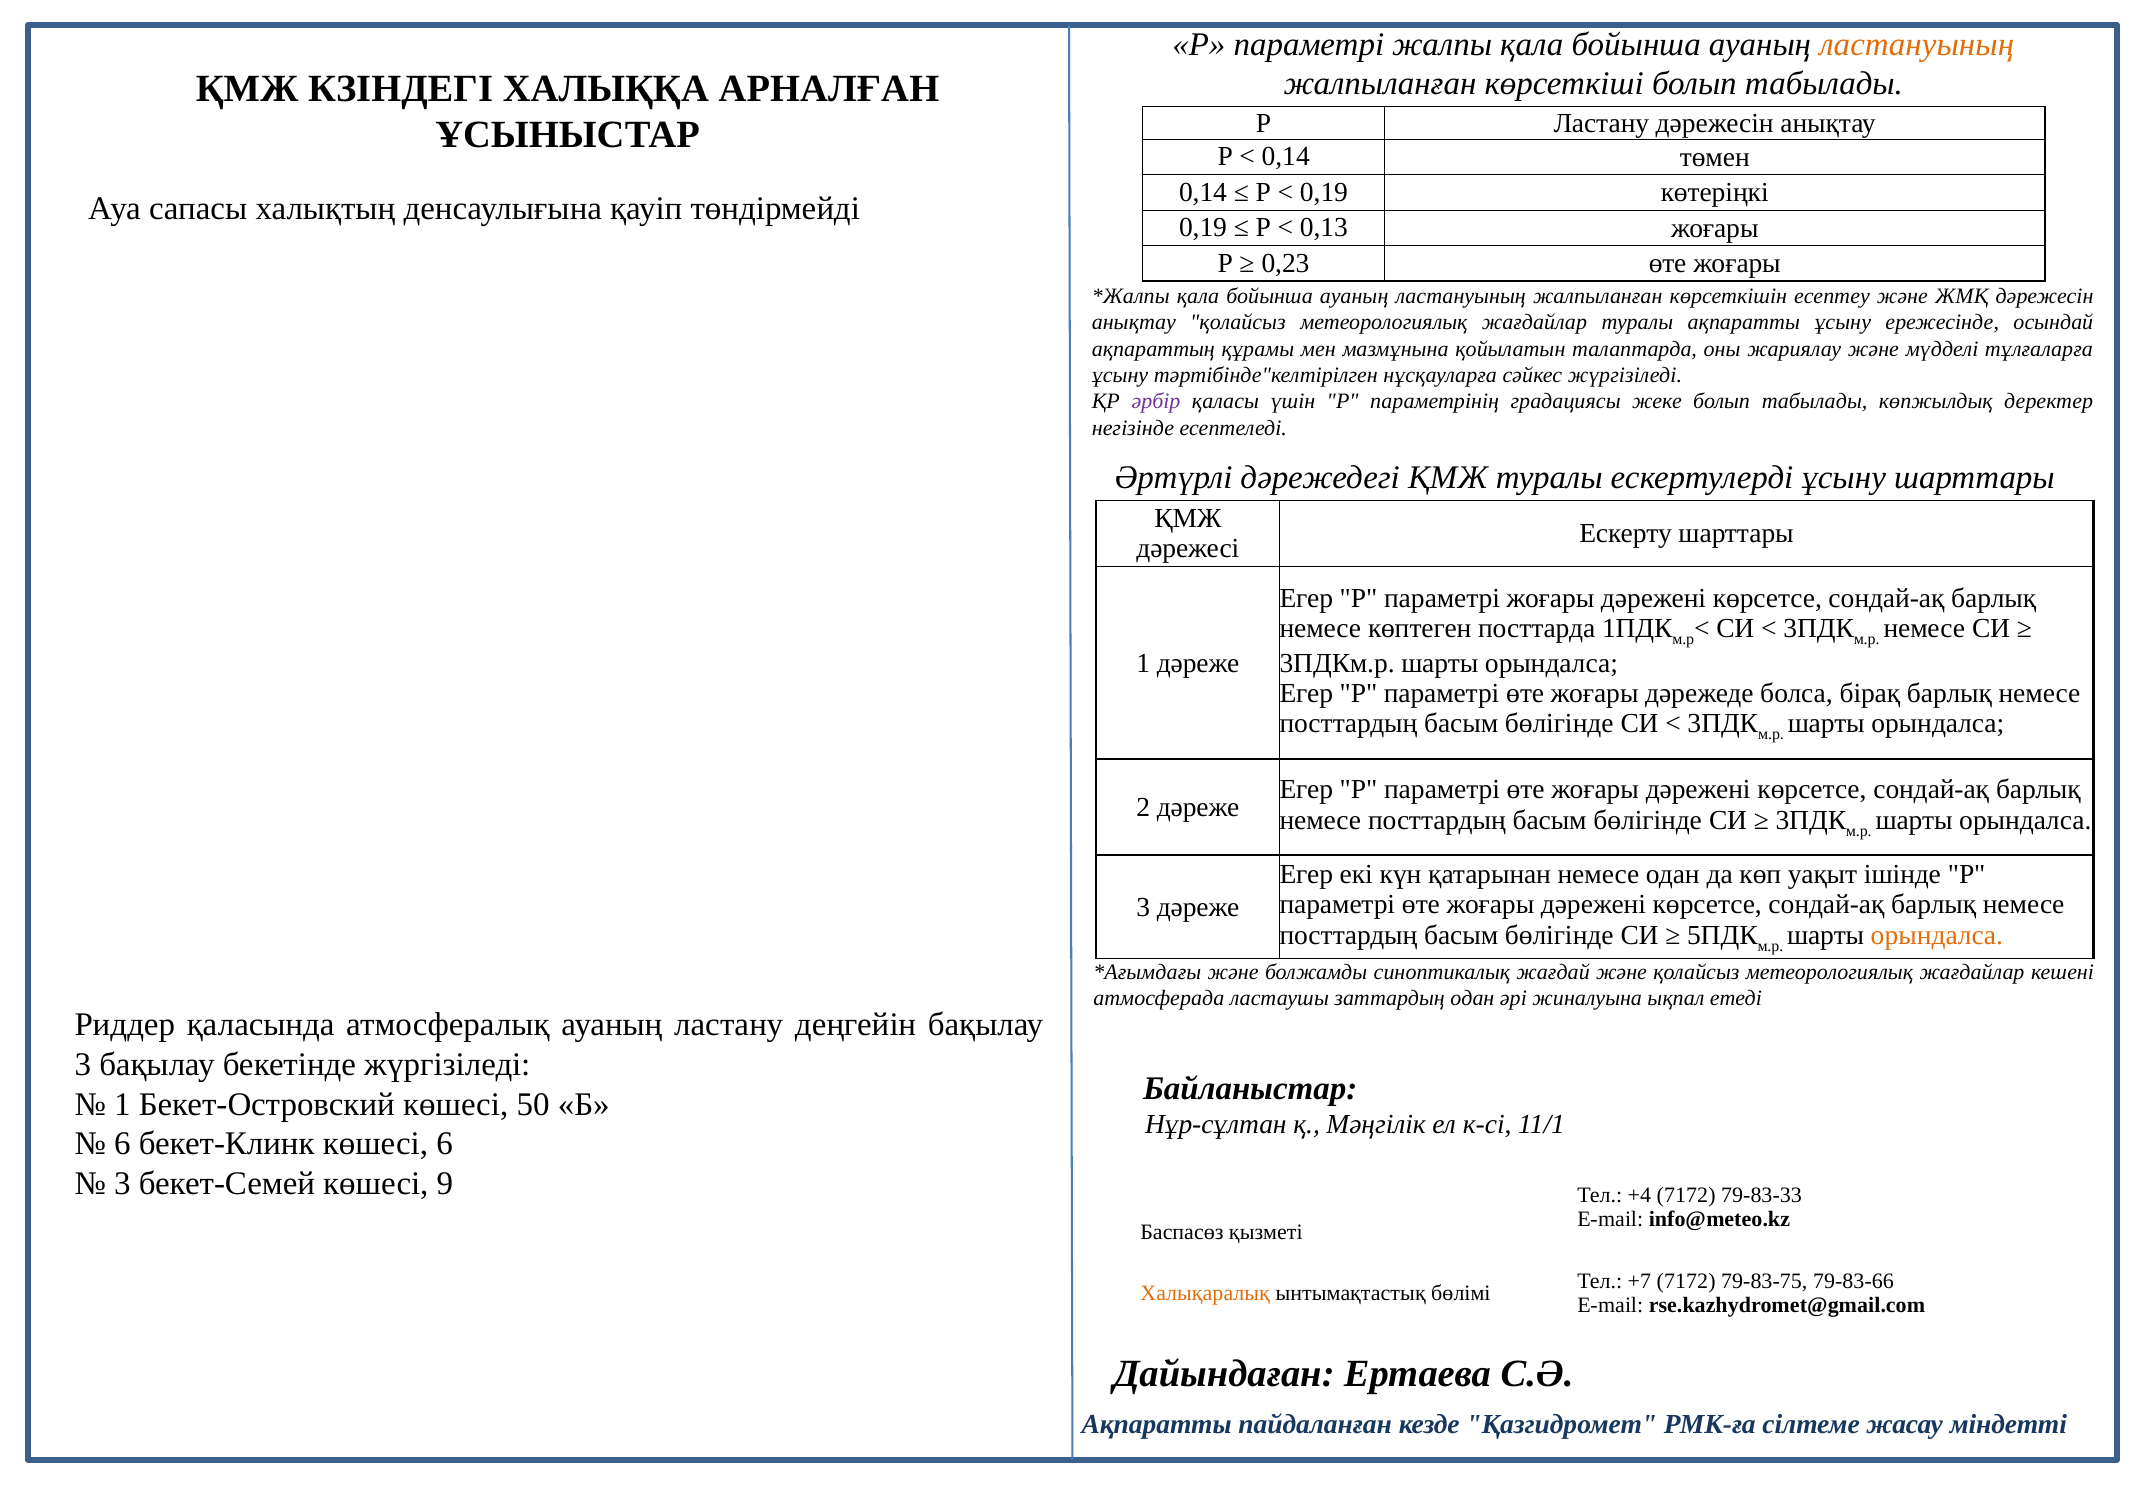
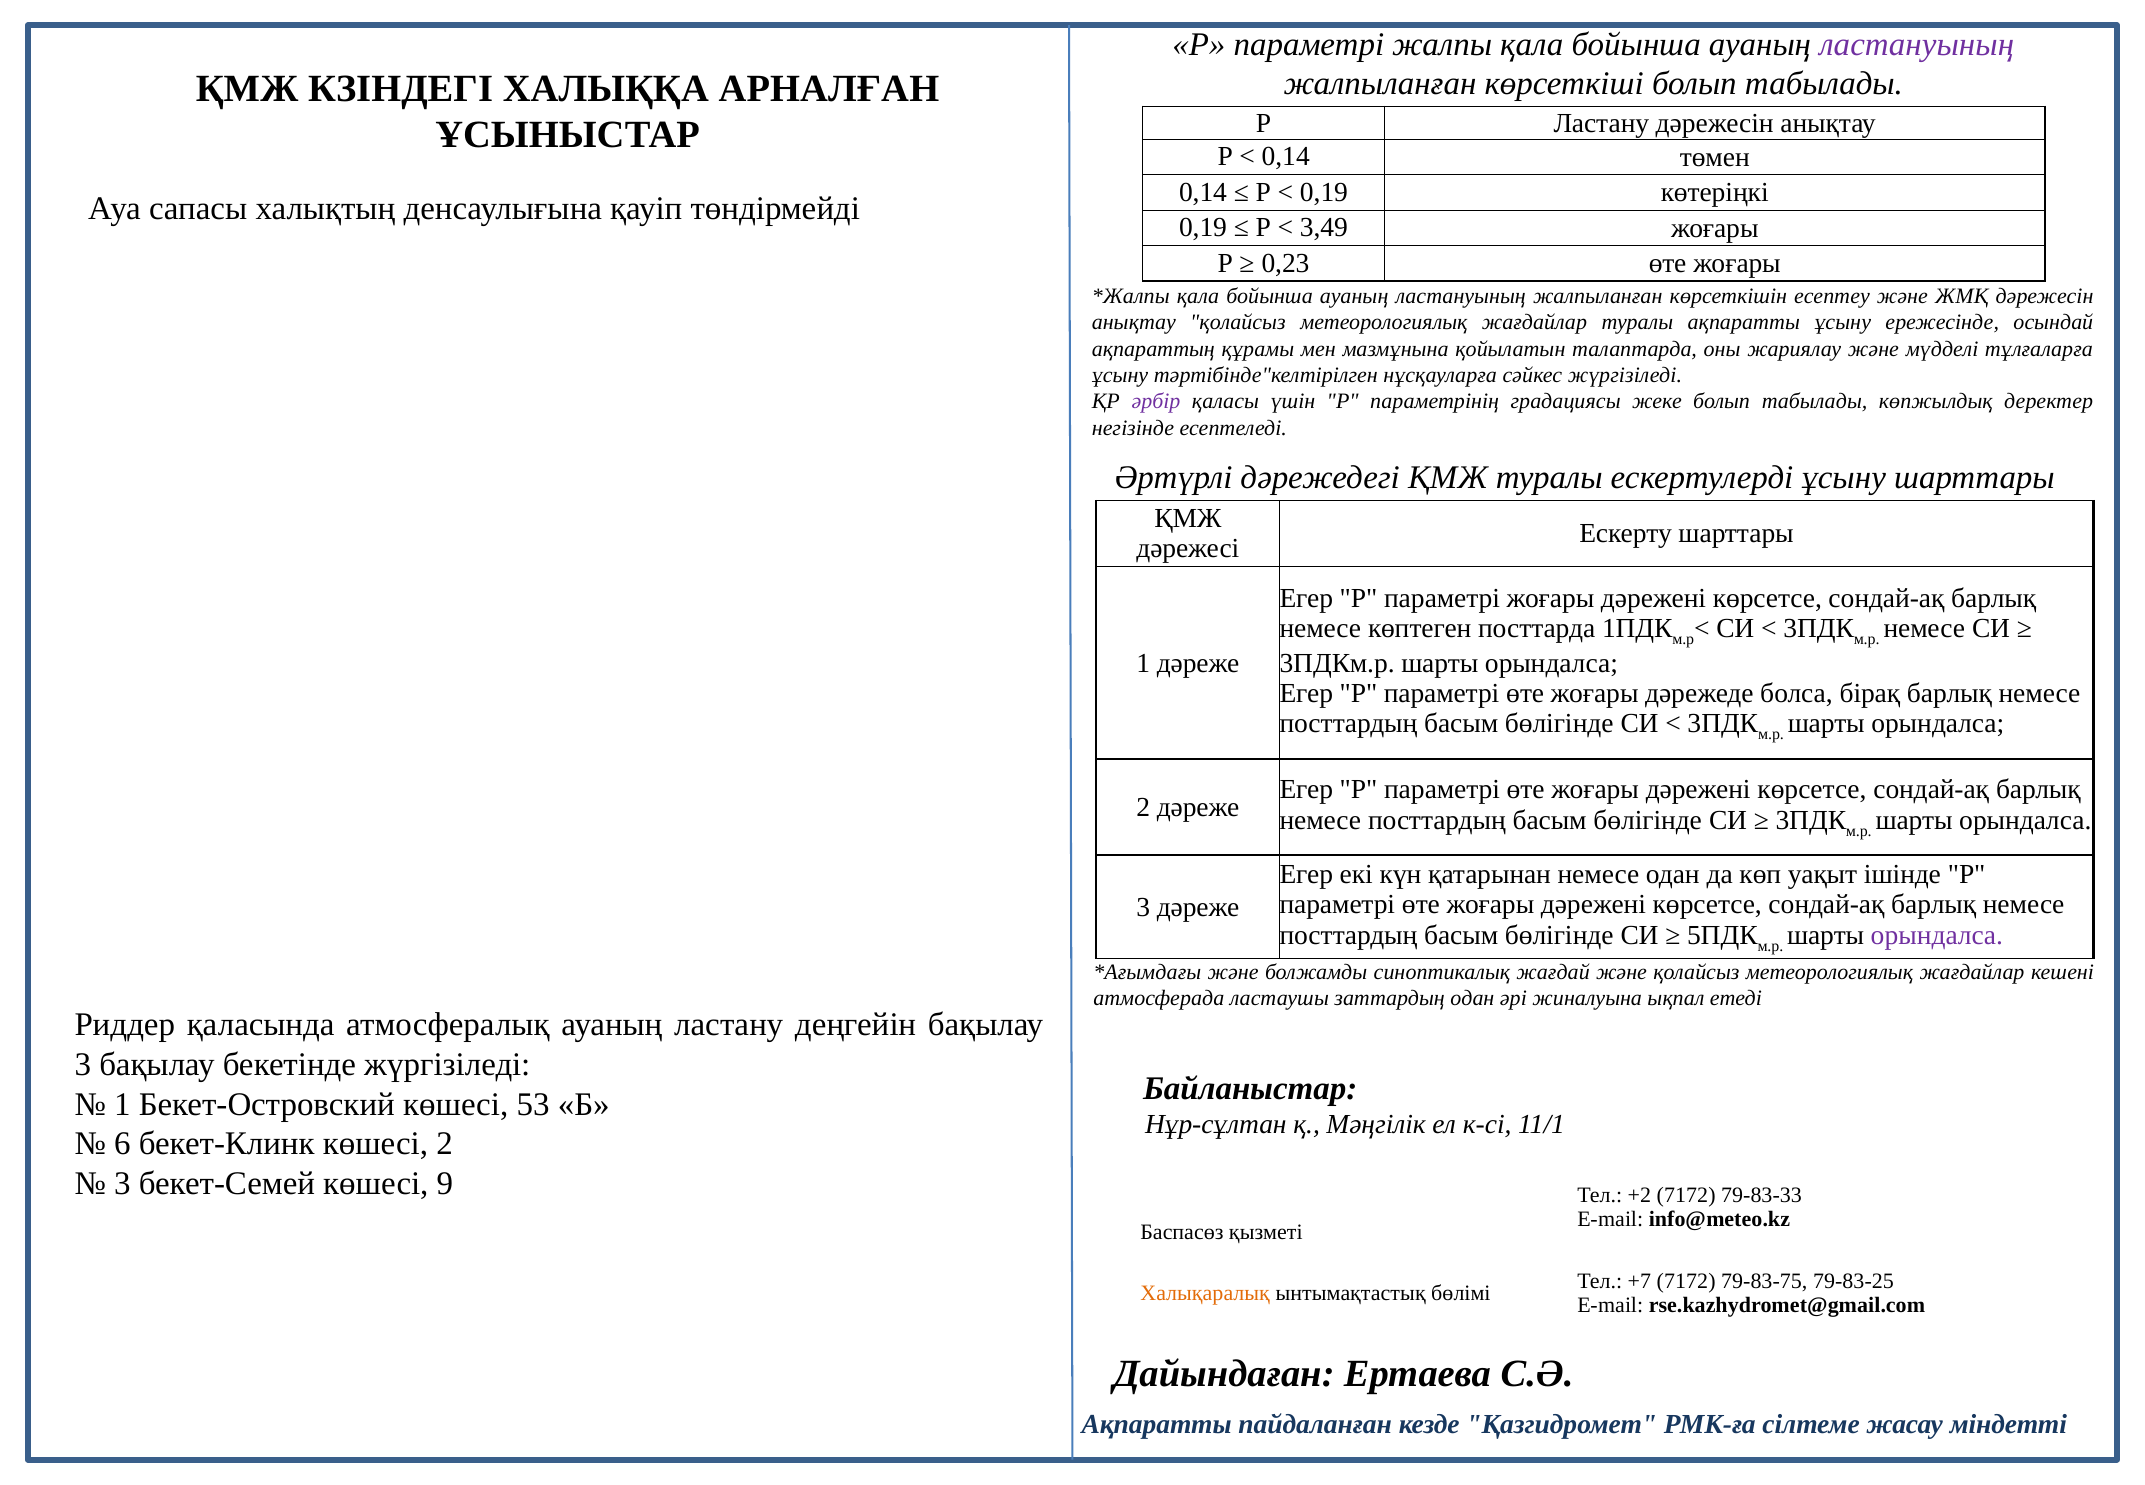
ластануының at (1917, 44) colour: orange -> purple
0,13: 0,13 -> 3,49
орындалса at (1937, 935) colour: orange -> purple
50: 50 -> 53
көшесі 6: 6 -> 2
+4: +4 -> +2
79-83-66: 79-83-66 -> 79-83-25
